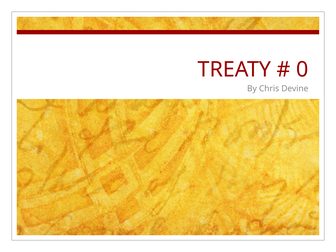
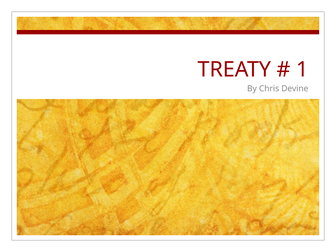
0: 0 -> 1
